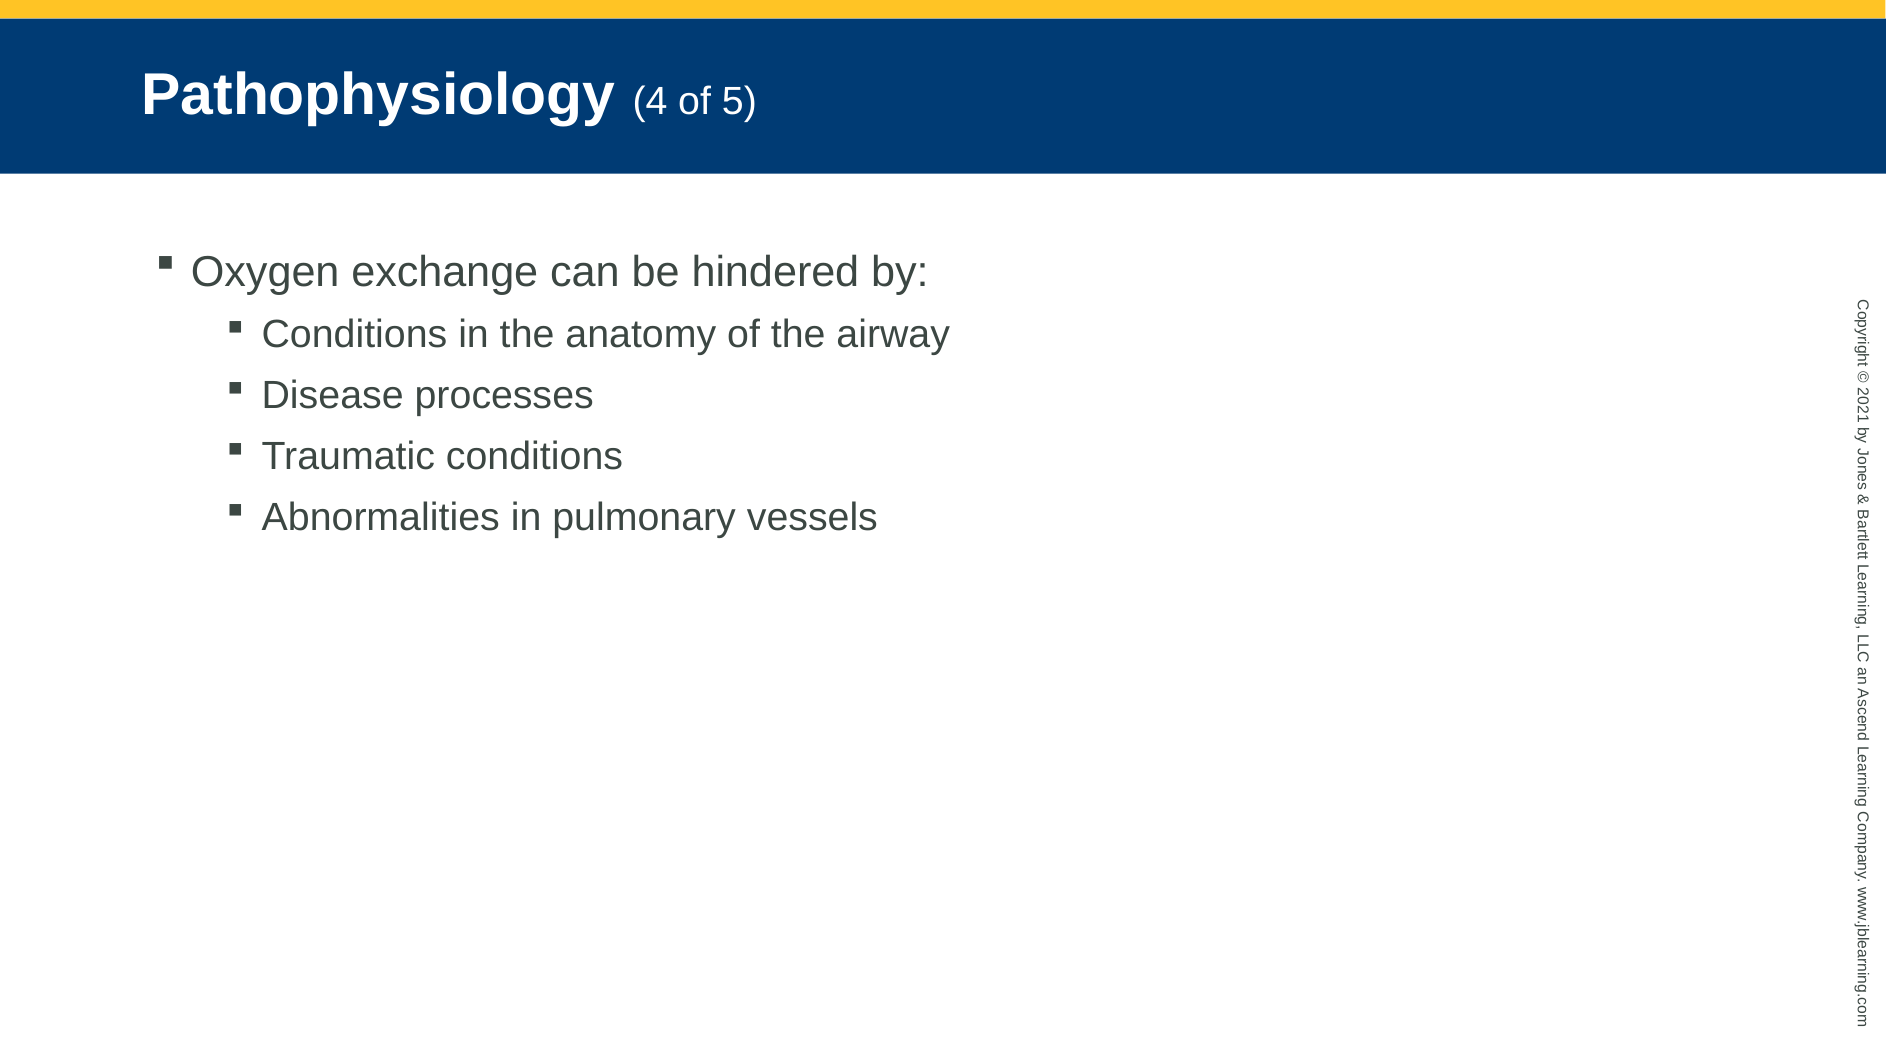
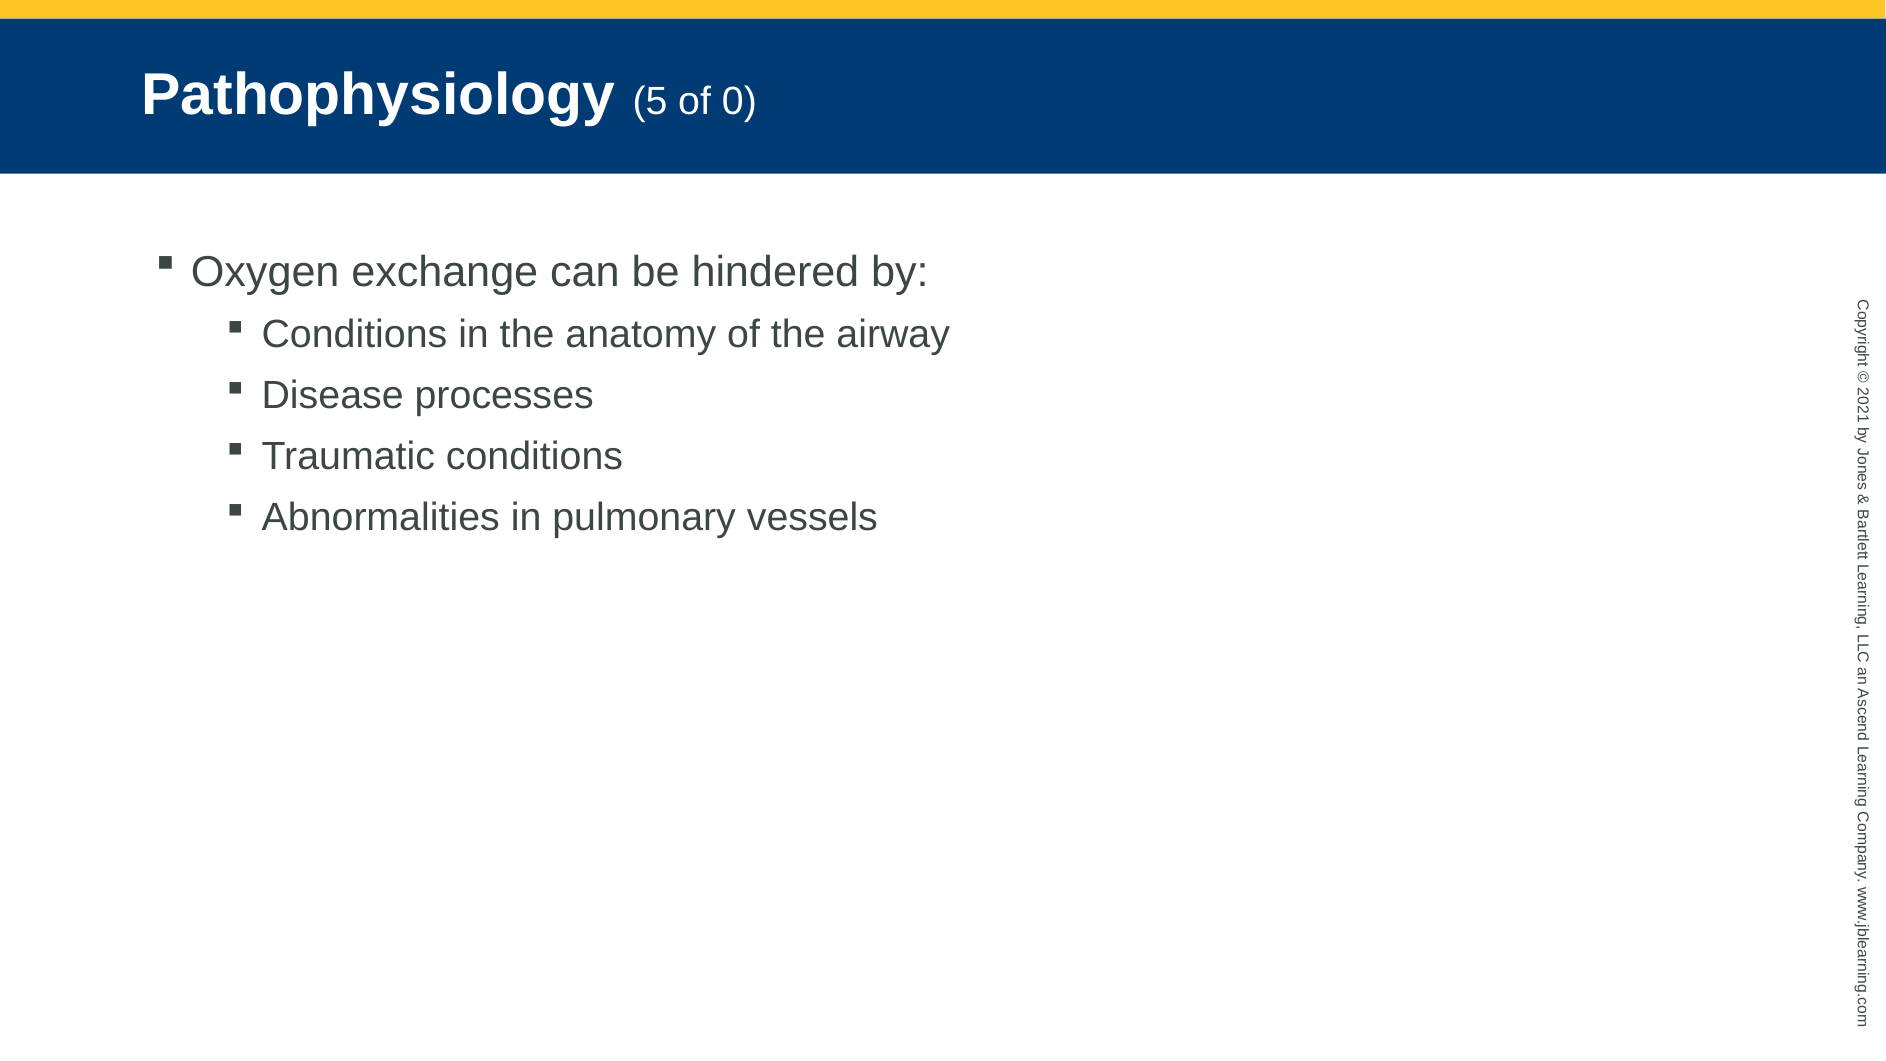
4: 4 -> 5
of 5: 5 -> 0
